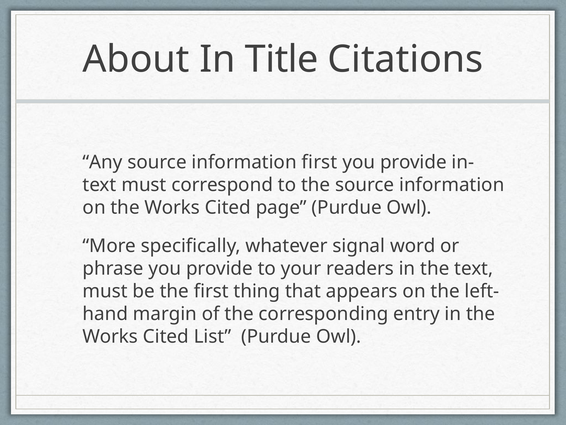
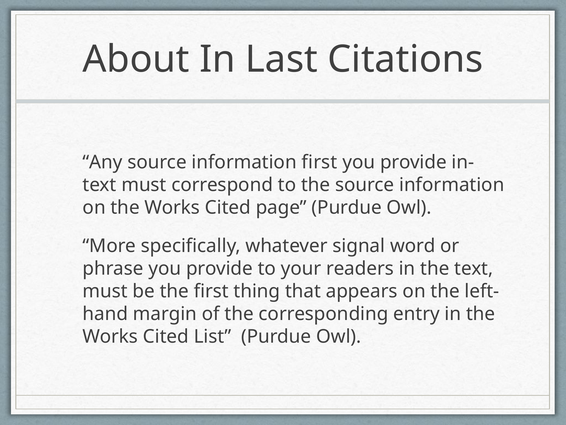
Title: Title -> Last
